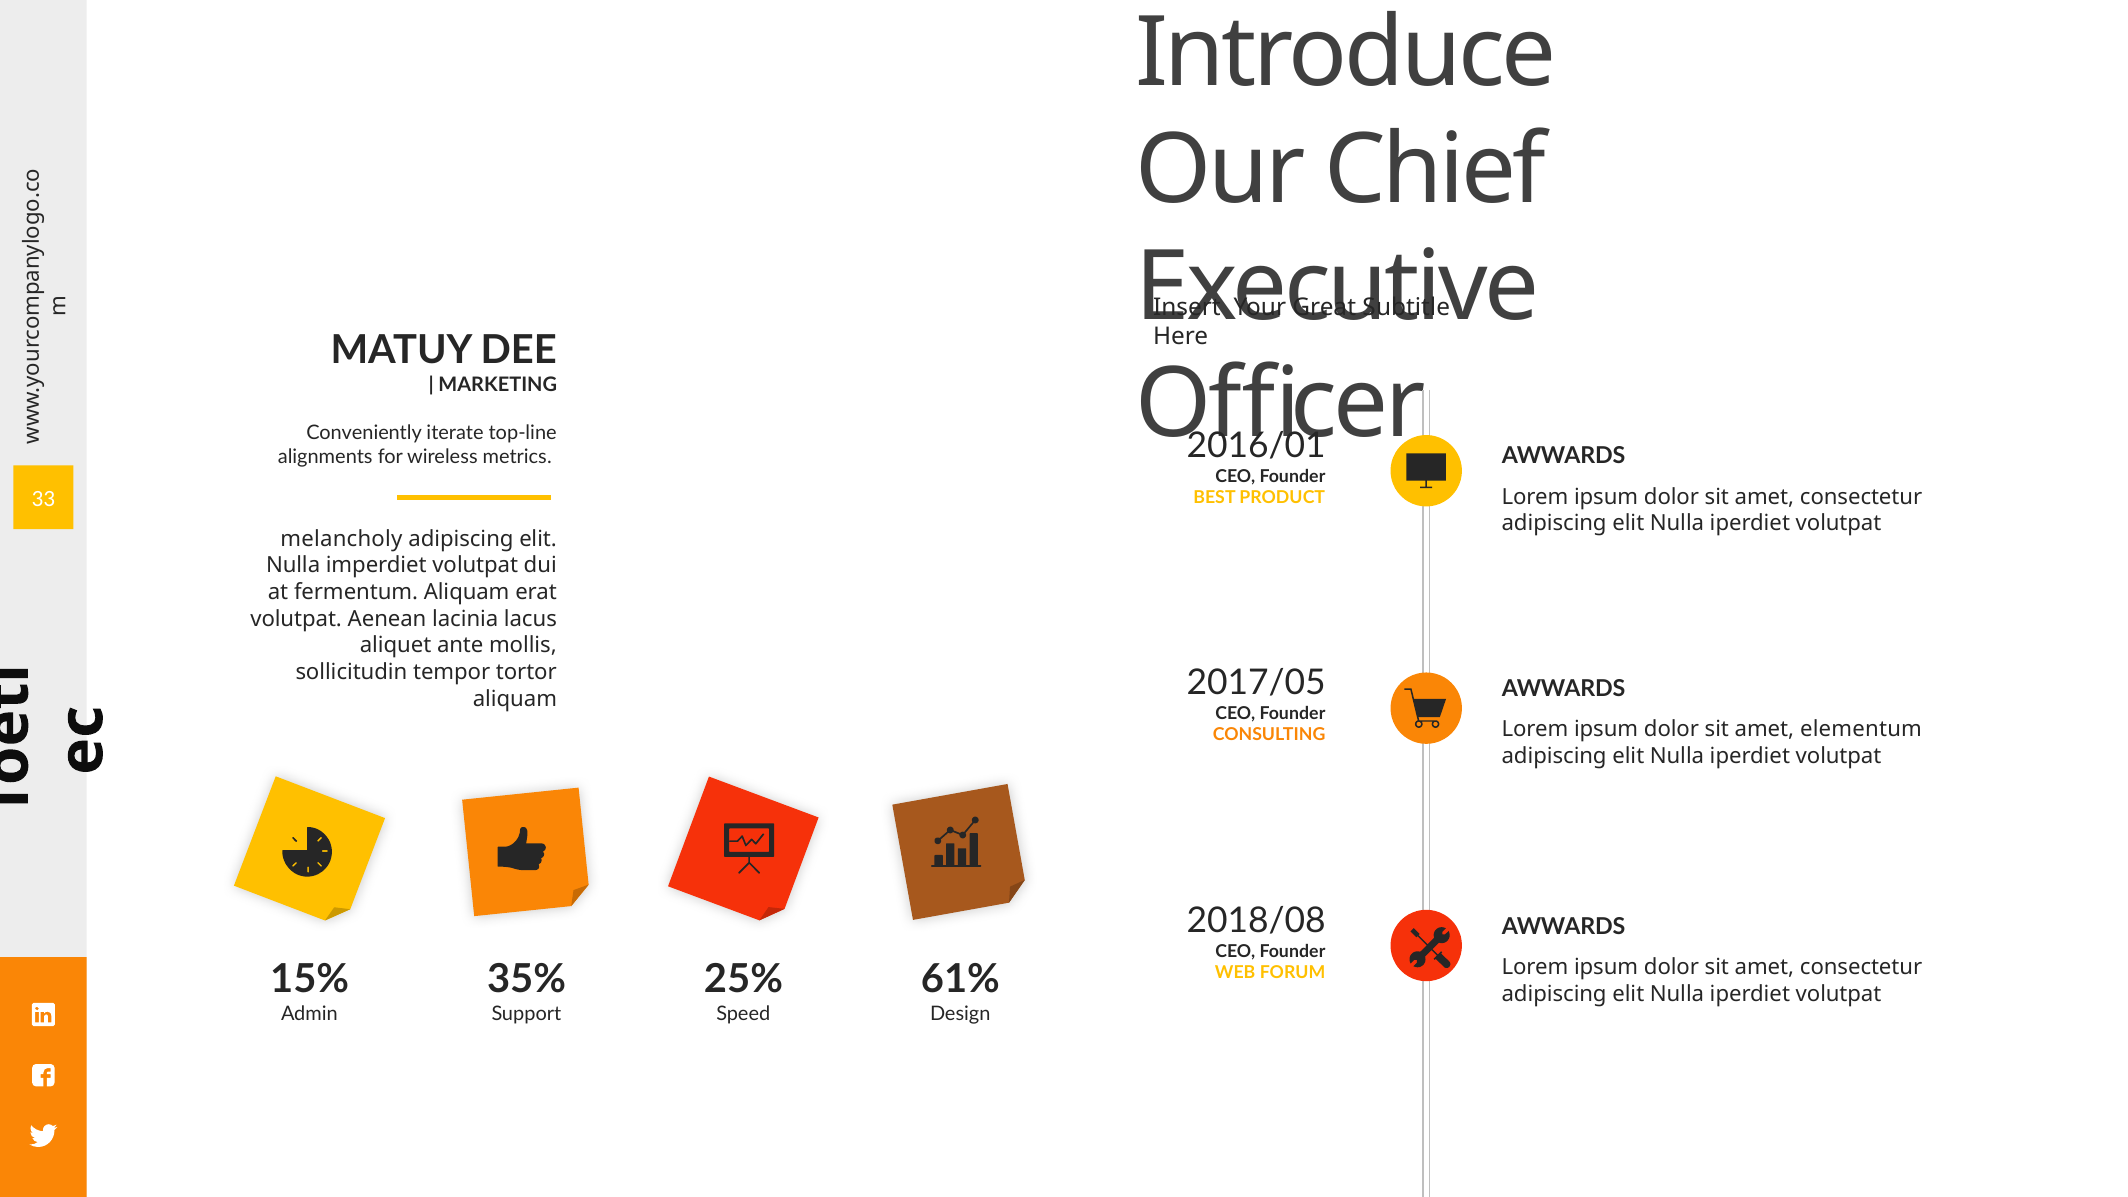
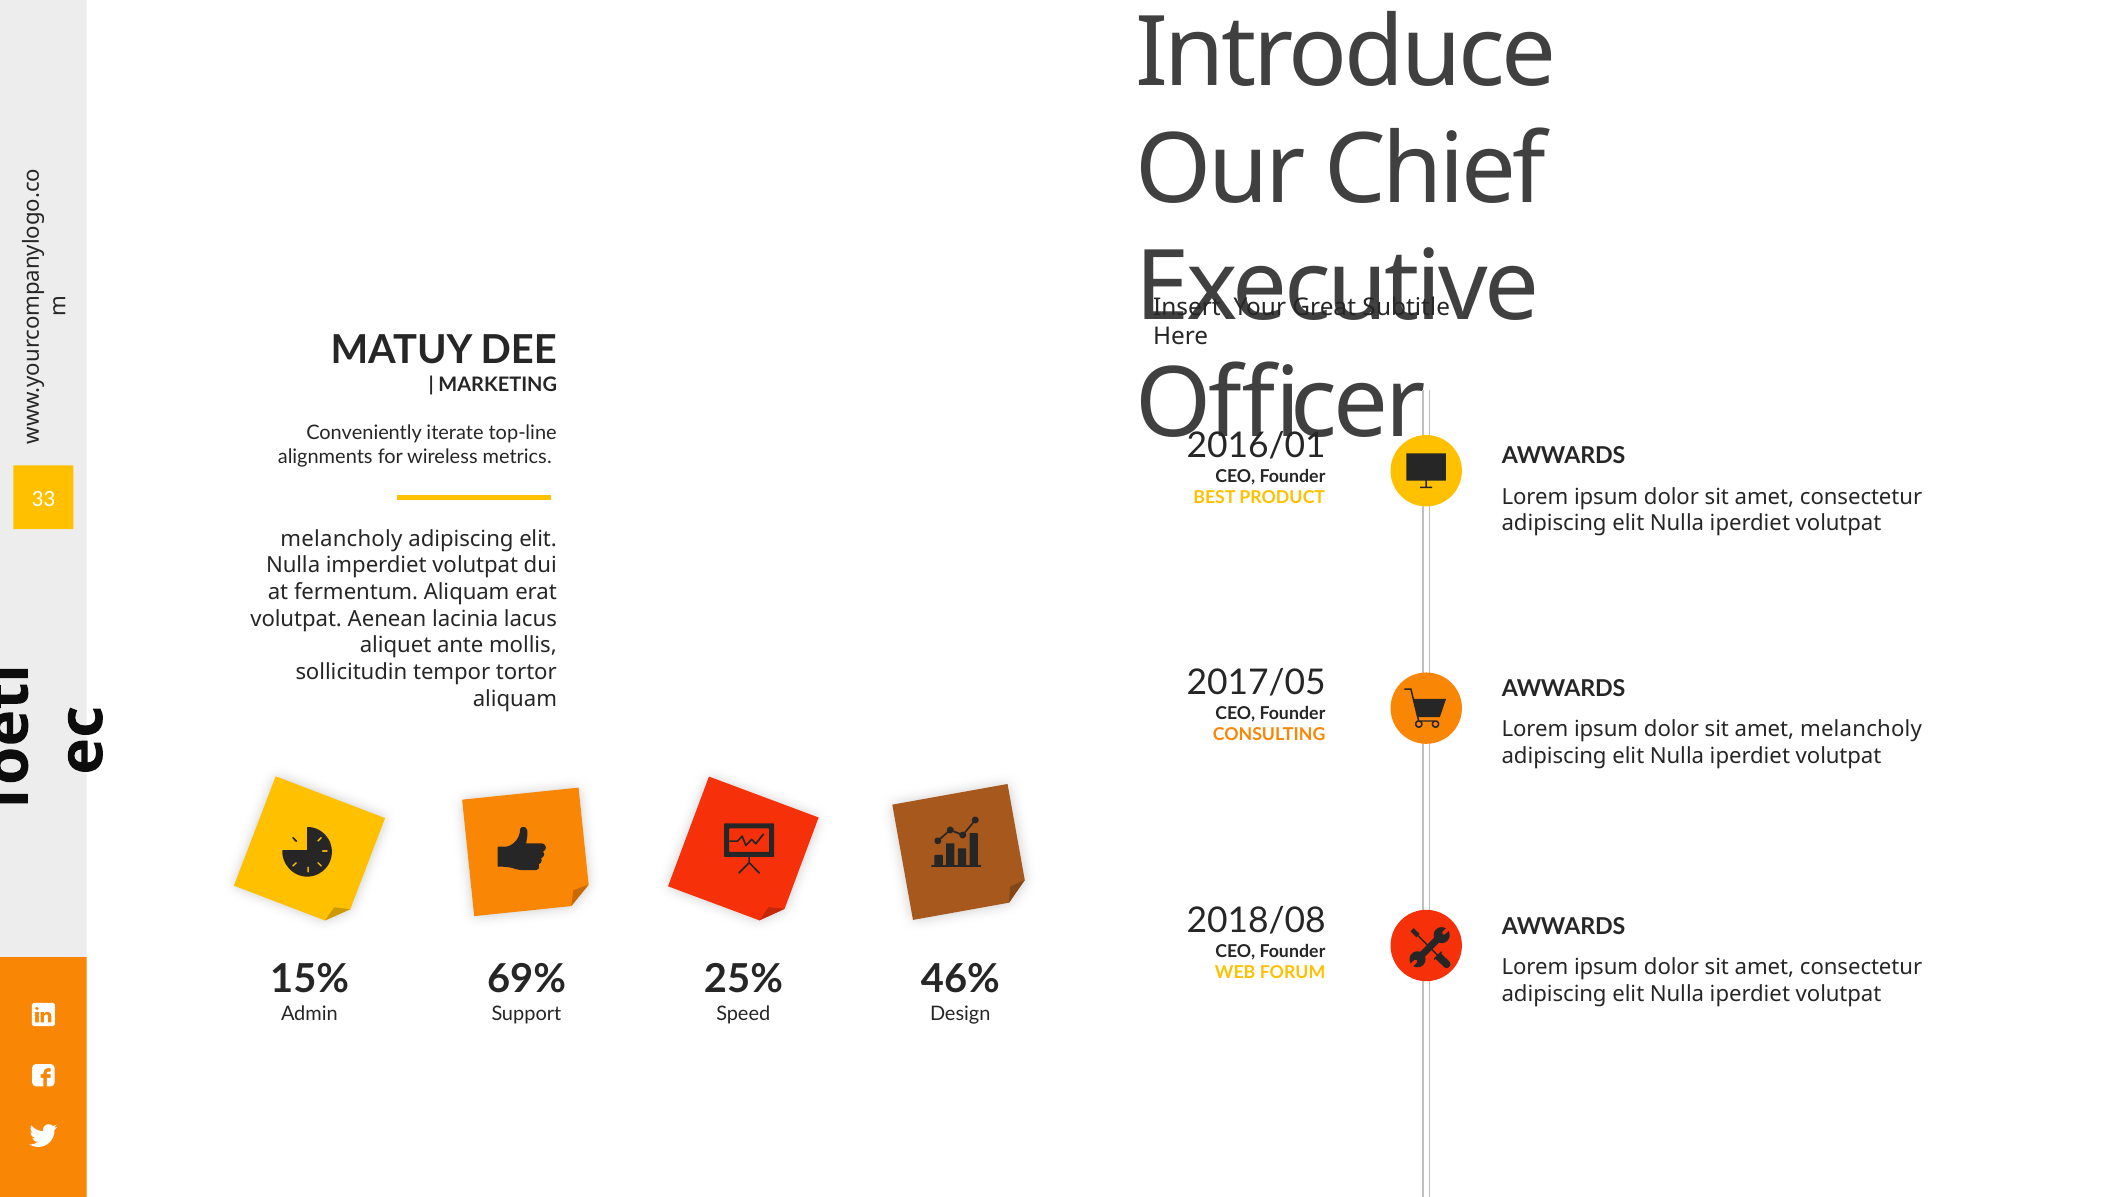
amet elementum: elementum -> melancholy
35%: 35% -> 69%
61%: 61% -> 46%
